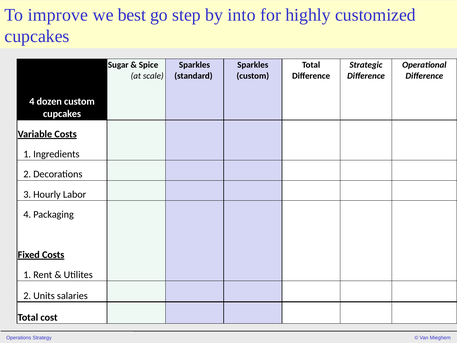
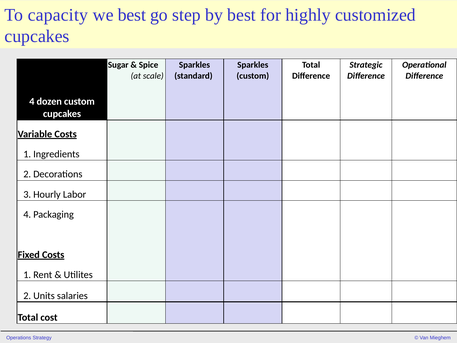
improve: improve -> capacity
by into: into -> best
